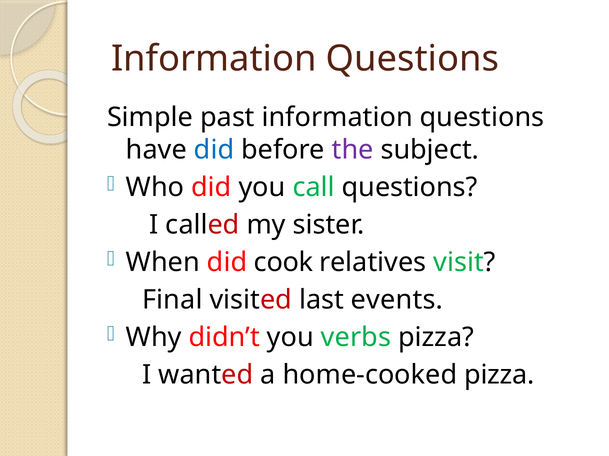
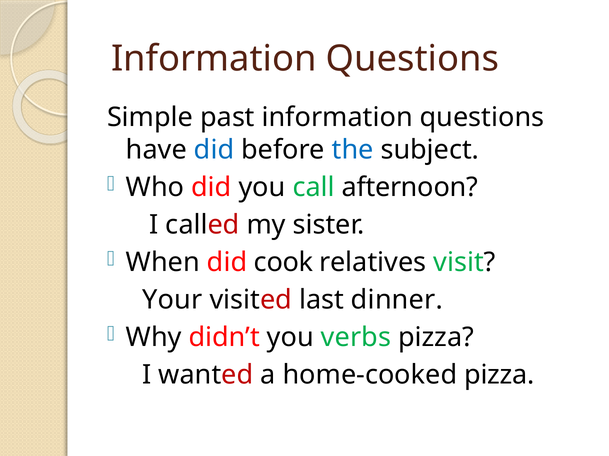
the colour: purple -> blue
call questions: questions -> afternoon
Final: Final -> Your
events: events -> dinner
